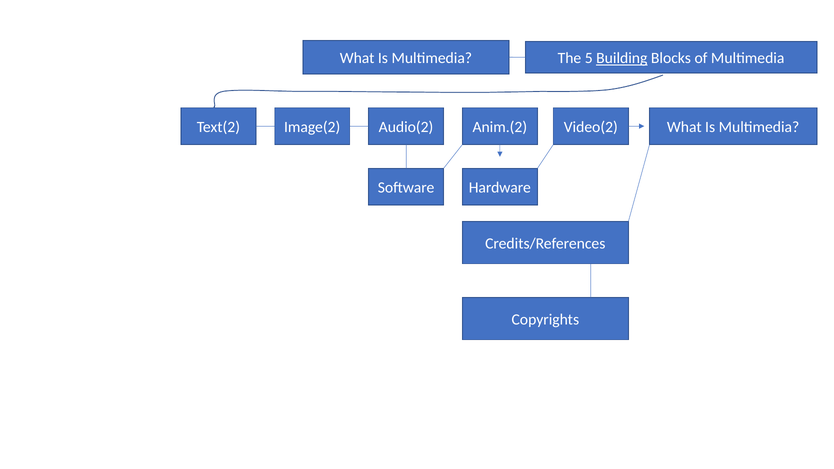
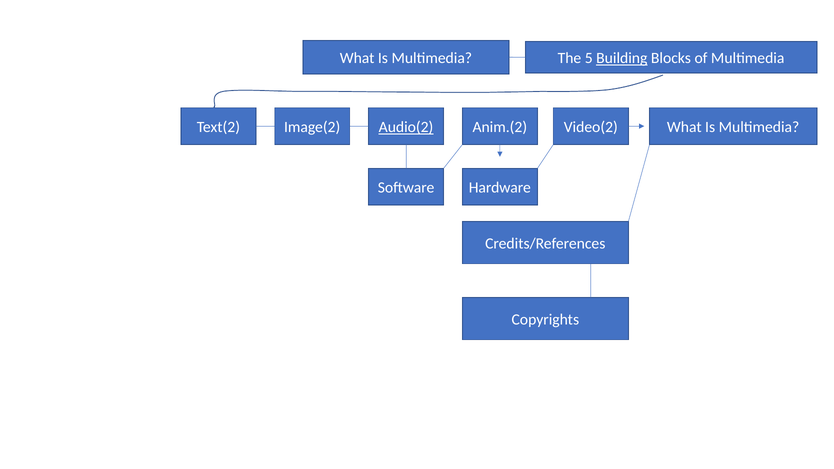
Audio(2 underline: none -> present
